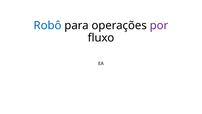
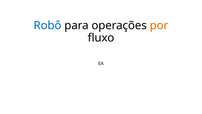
por colour: purple -> orange
